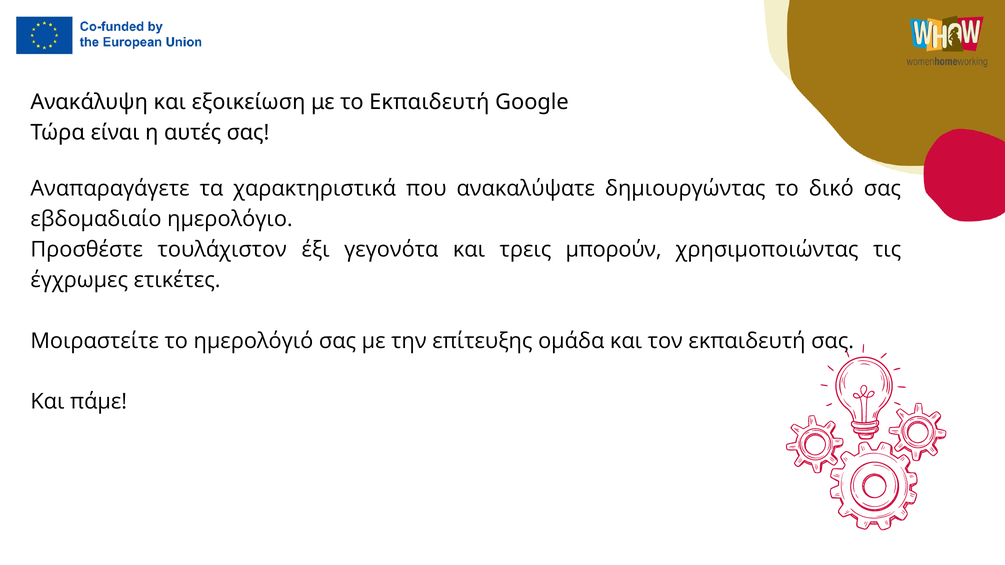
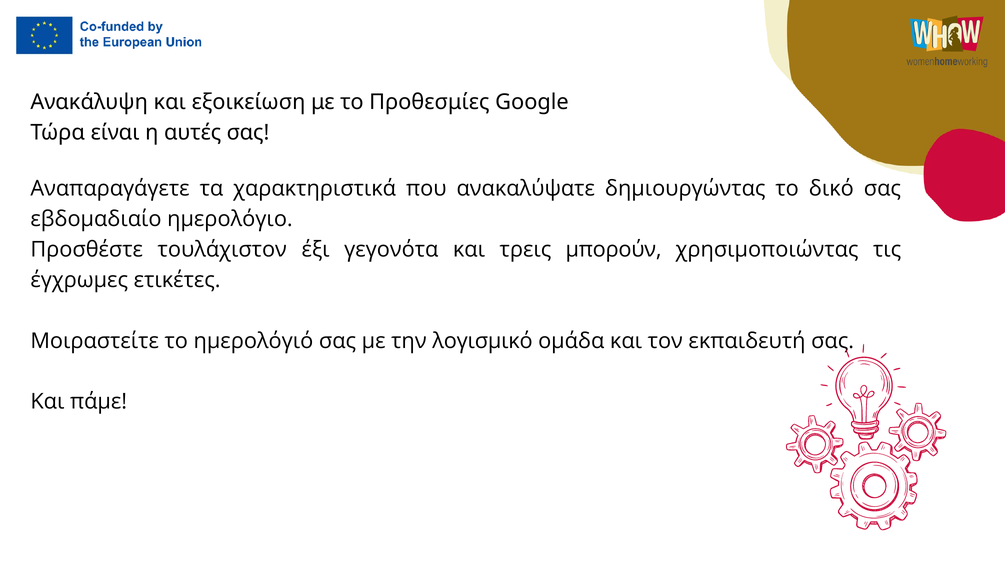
το Εκπαιδευτή: Εκπαιδευτή -> Προθεσμίες
επίτευξης: επίτευξης -> λογισμικό
